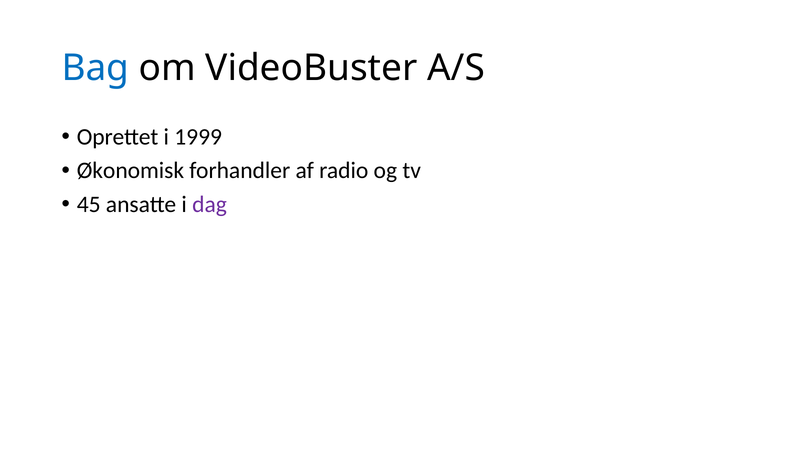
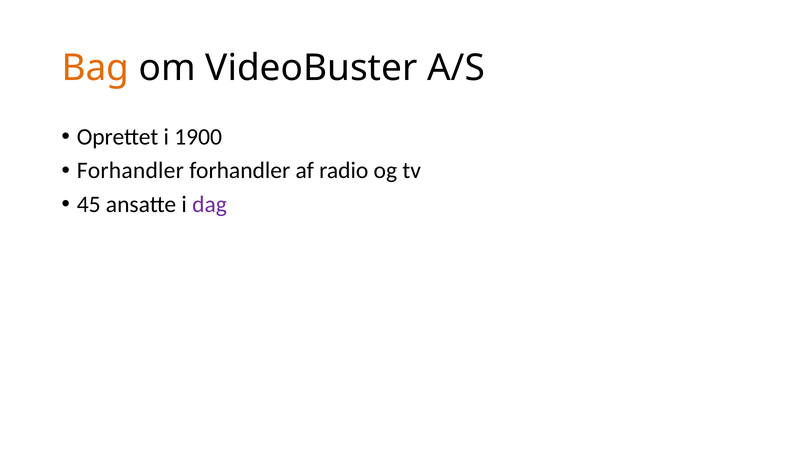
Bag colour: blue -> orange
1999: 1999 -> 1900
Økonomisk at (130, 170): Økonomisk -> Forhandler
